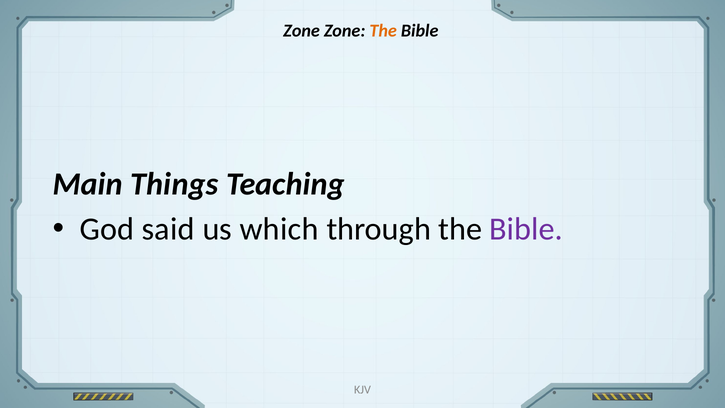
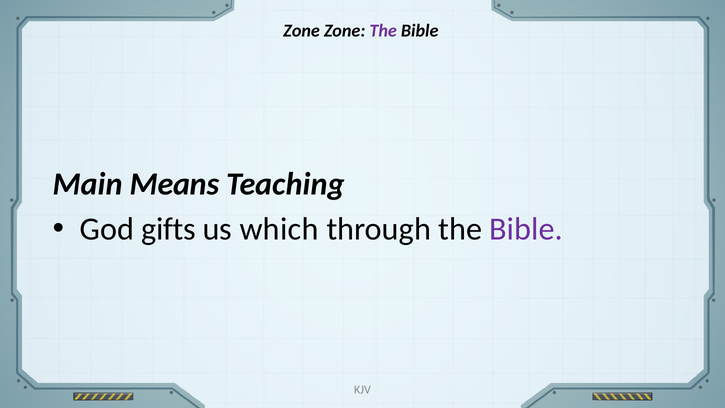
The at (383, 31) colour: orange -> purple
Things: Things -> Means
said: said -> gifts
